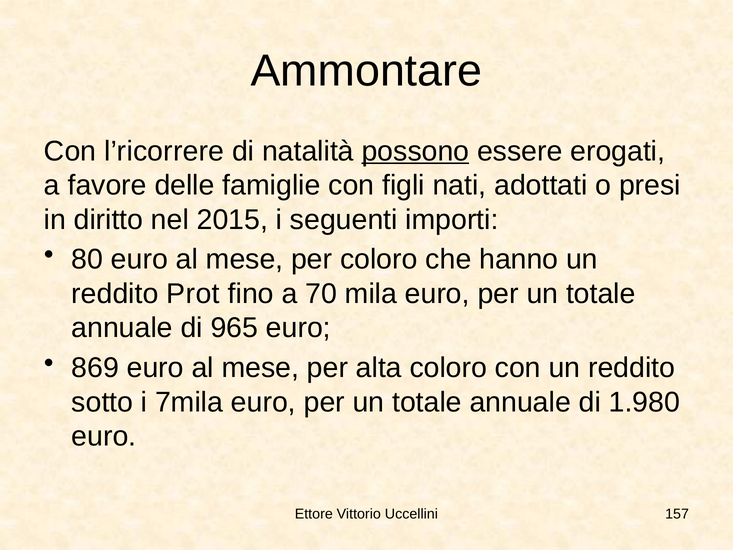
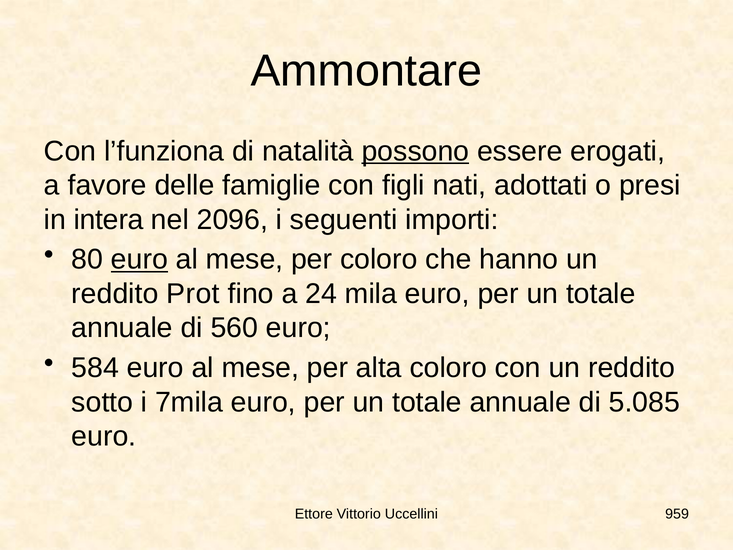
l’ricorrere: l’ricorrere -> l’funziona
diritto: diritto -> intera
2015: 2015 -> 2096
euro at (139, 259) underline: none -> present
70: 70 -> 24
965: 965 -> 560
869: 869 -> 584
1.980: 1.980 -> 5.085
157: 157 -> 959
